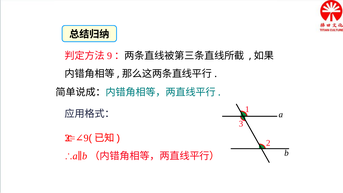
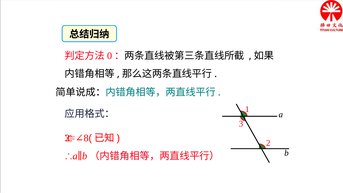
9 at (110, 56): 9 -> 0
9 at (86, 138): 9 -> 8
